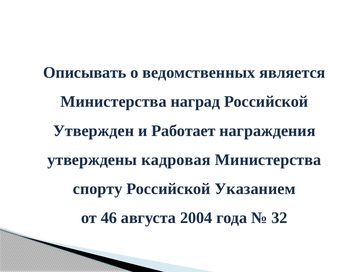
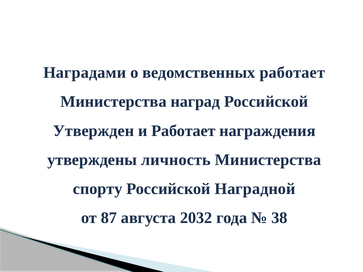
Описывать: Описывать -> Наградами
ведомственных является: является -> работает
кадровая: кадровая -> личность
Указанием: Указанием -> Наградной
46: 46 -> 87
2004: 2004 -> 2032
32: 32 -> 38
